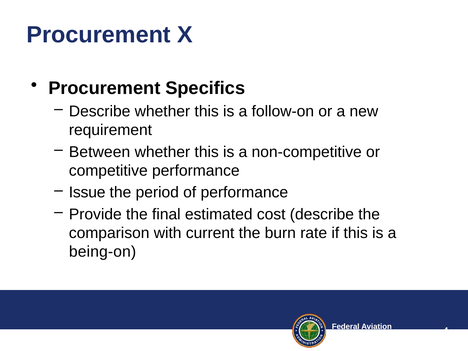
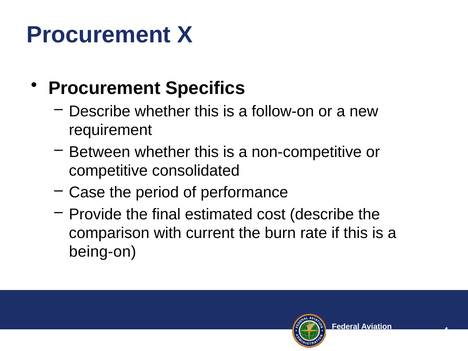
competitive performance: performance -> consolidated
Issue: Issue -> Case
